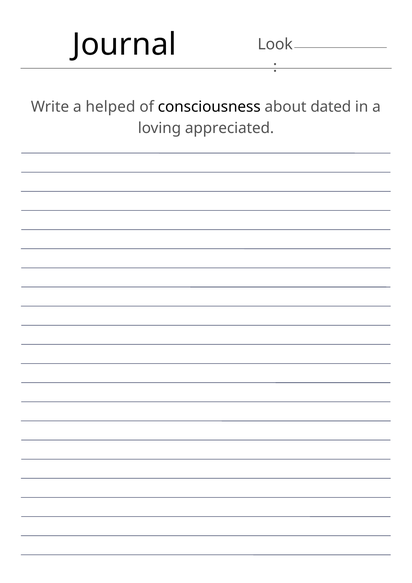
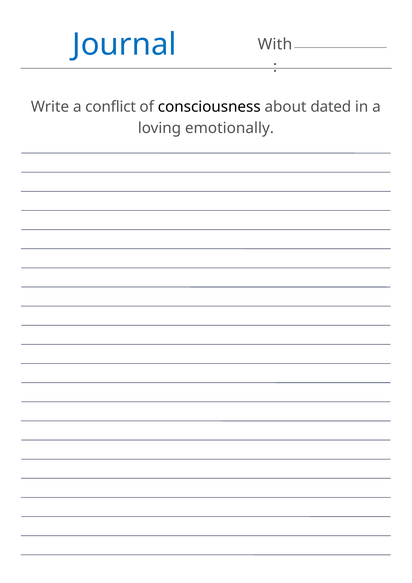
Journal colour: black -> blue
Look: Look -> With
helped: helped -> conflict
appreciated: appreciated -> emotionally
